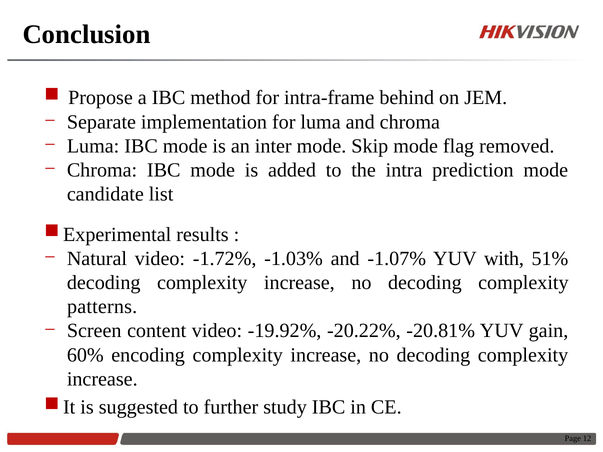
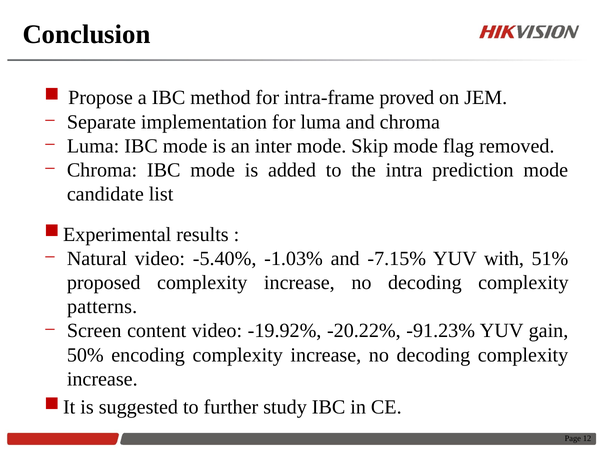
behind: behind -> proved
-1.72%: -1.72% -> -5.40%
-1.07%: -1.07% -> -7.15%
decoding at (104, 283): decoding -> proposed
-20.81%: -20.81% -> -91.23%
60%: 60% -> 50%
